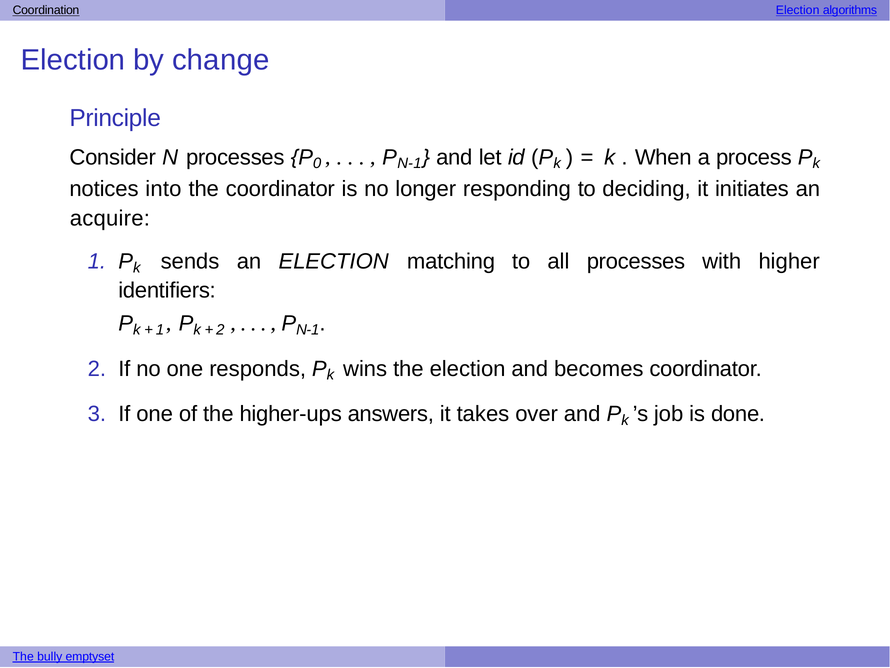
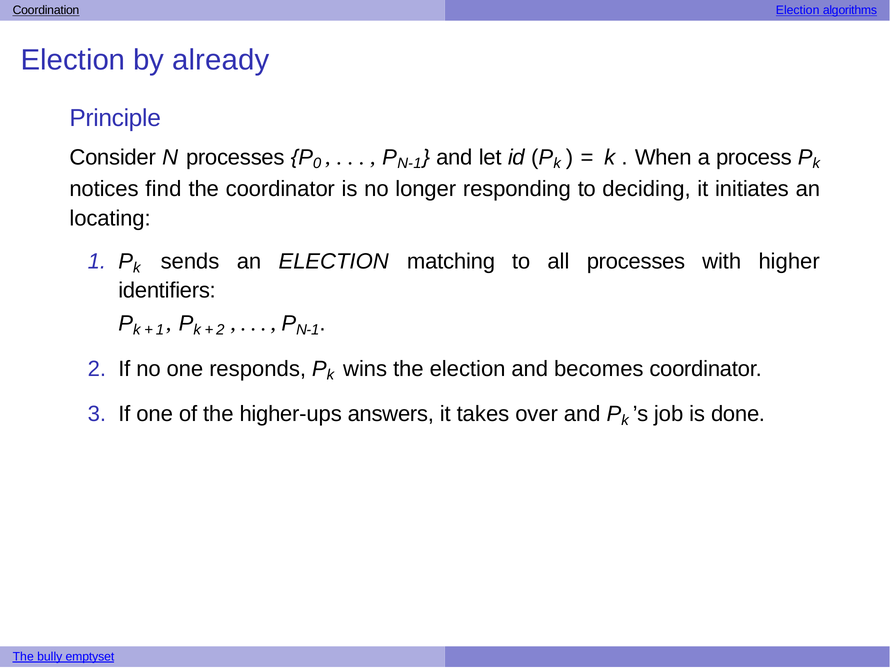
change: change -> already
into: into -> find
acquire: acquire -> locating
